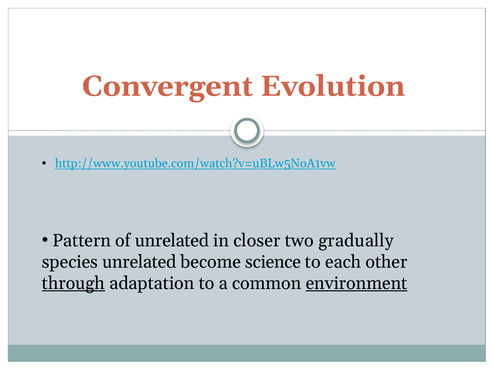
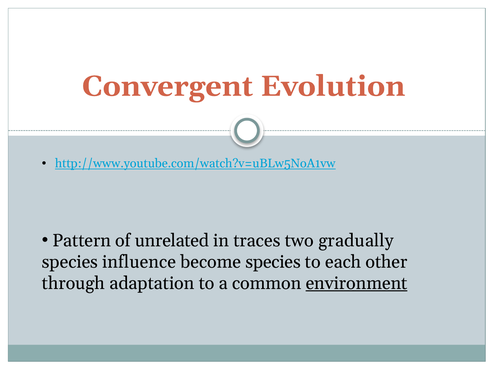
closer: closer -> traces
species unrelated: unrelated -> influence
become science: science -> species
through underline: present -> none
